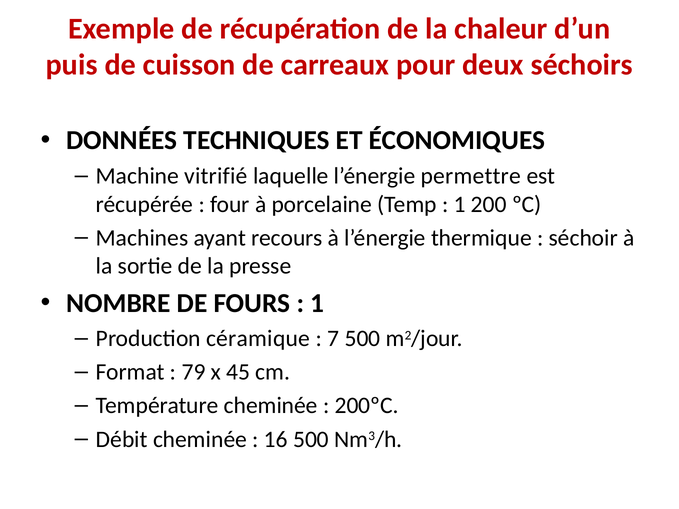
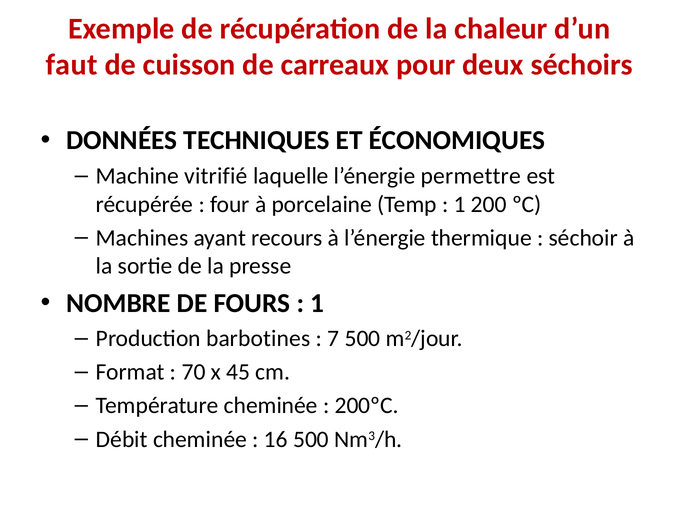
puis: puis -> faut
céramique: céramique -> barbotines
79: 79 -> 70
